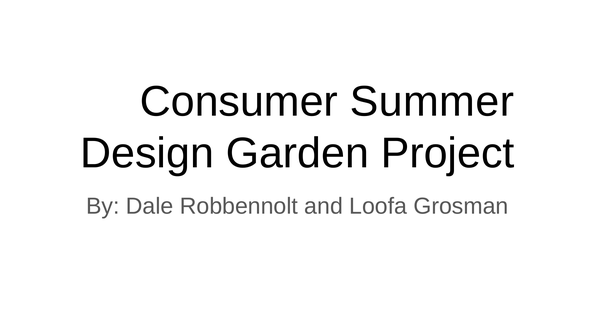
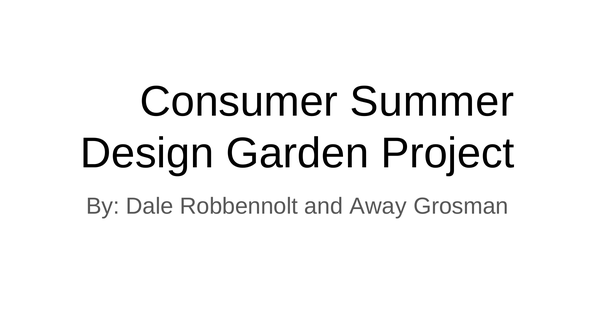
Loofa: Loofa -> Away
